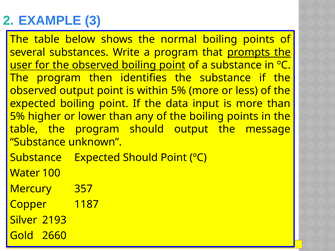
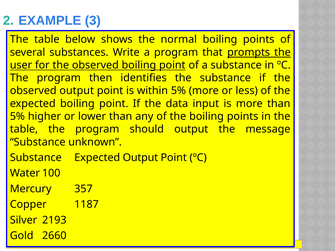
Expected Should: Should -> Output
